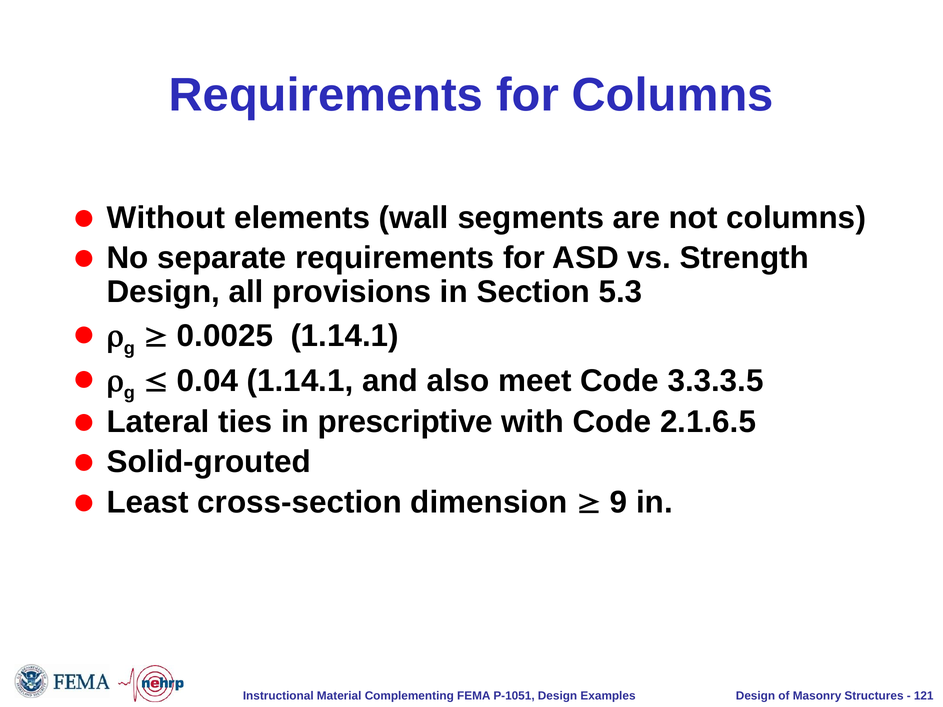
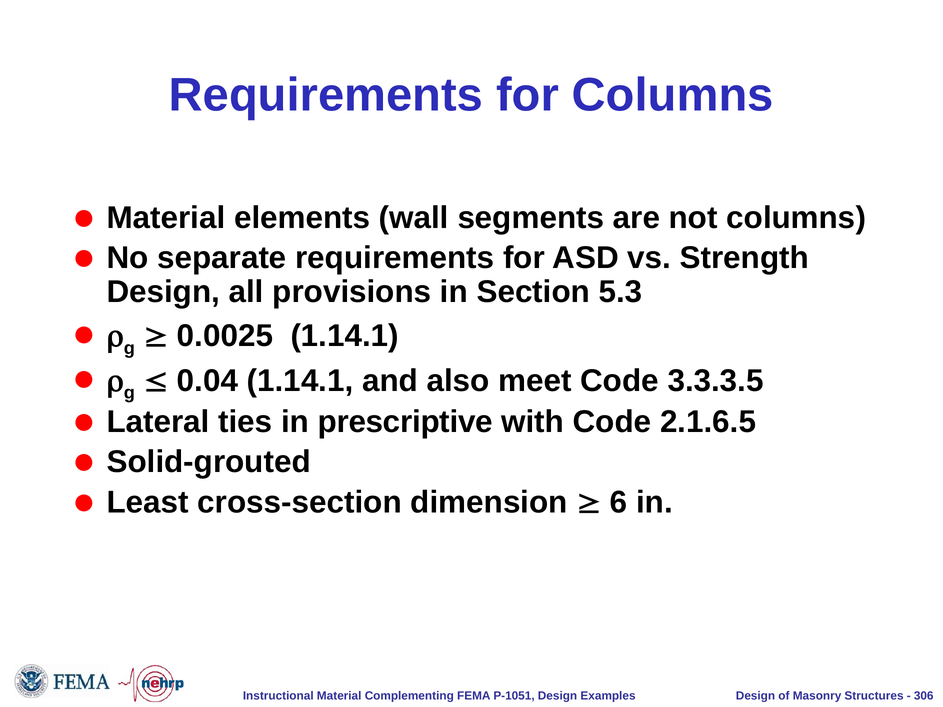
Without at (166, 218): Without -> Material
9: 9 -> 6
121: 121 -> 306
